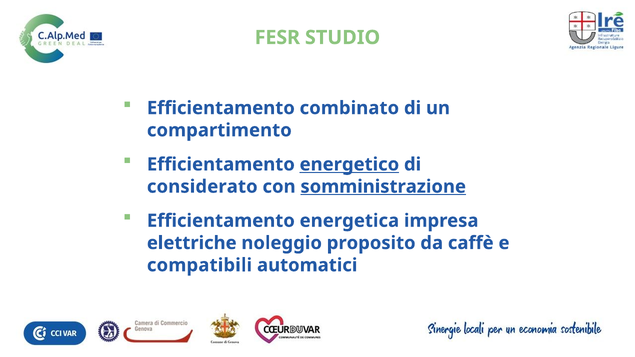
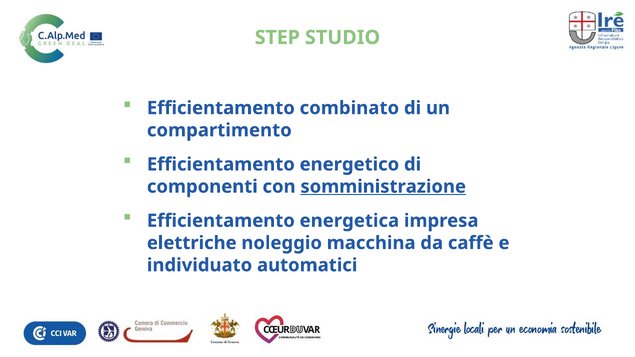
FESR: FESR -> STEP
energetico underline: present -> none
considerato: considerato -> componenti
proposito: proposito -> macchina
compatibili: compatibili -> individuato
